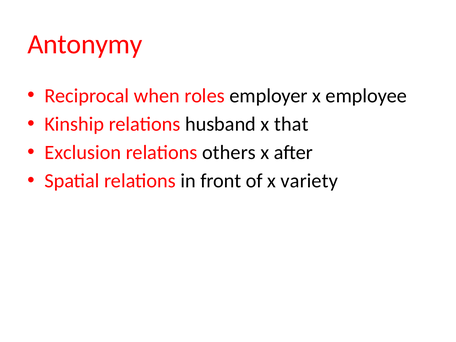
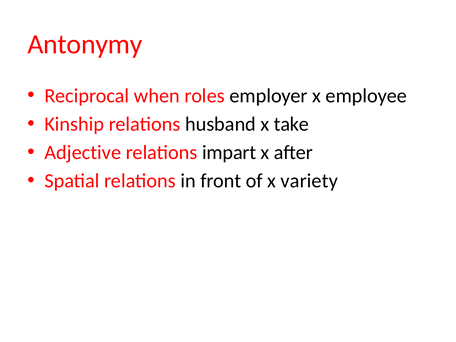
that: that -> take
Exclusion: Exclusion -> Adjective
others: others -> impart
